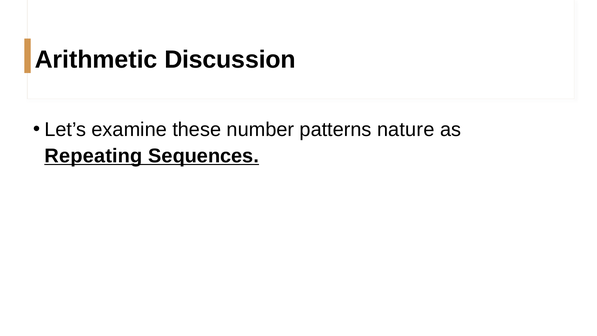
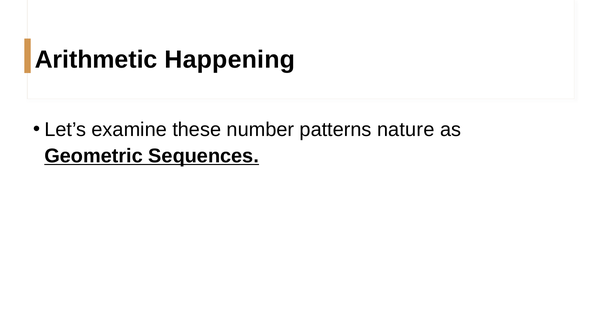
Discussion: Discussion -> Happening
Repeating: Repeating -> Geometric
